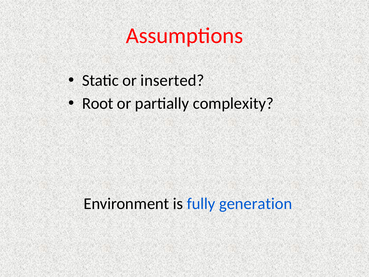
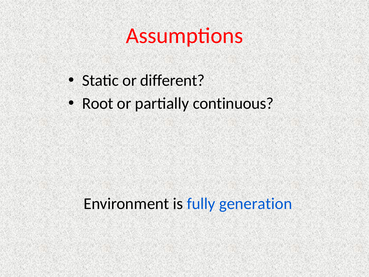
inserted: inserted -> different
complexity: complexity -> continuous
